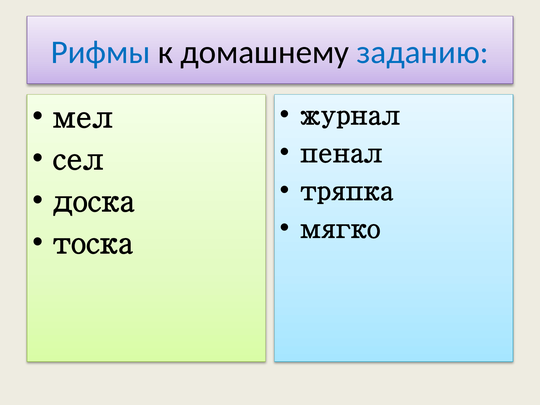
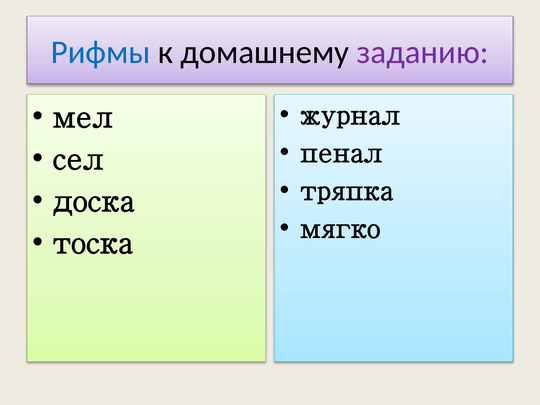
заданию colour: blue -> purple
